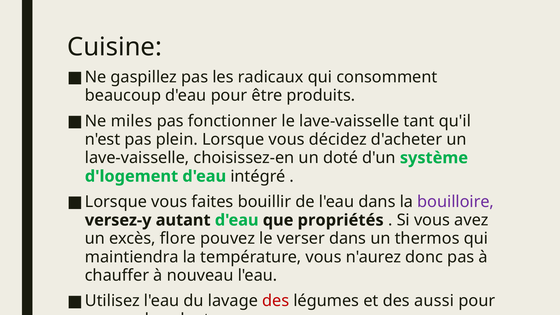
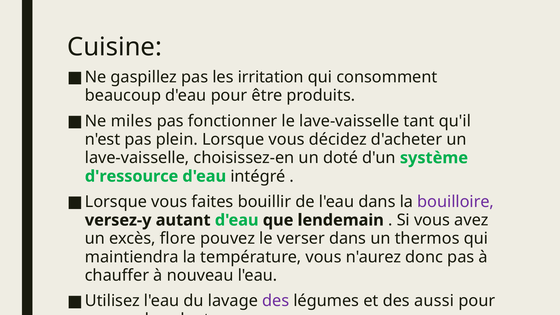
radicaux: radicaux -> irritation
d'logement: d'logement -> d'ressource
propriétés: propriétés -> lendemain
des at (276, 301) colour: red -> purple
